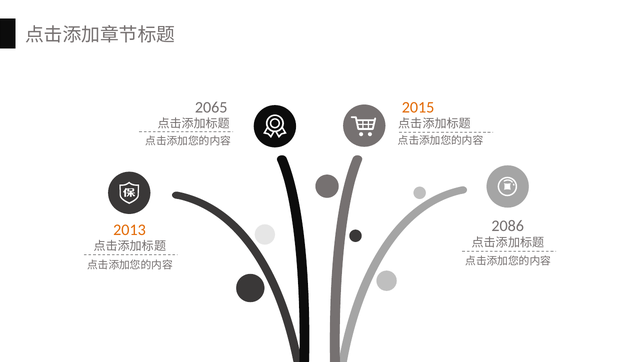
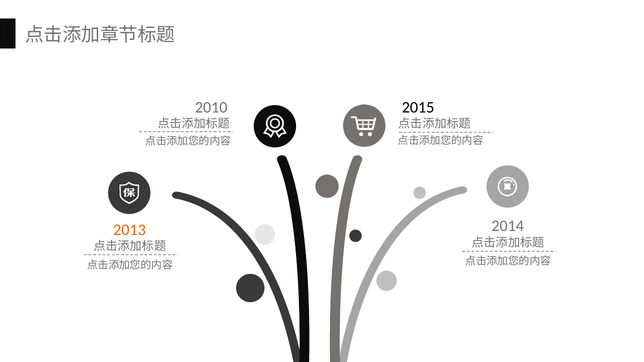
2065: 2065 -> 2010
2015 colour: orange -> black
2086: 2086 -> 2014
